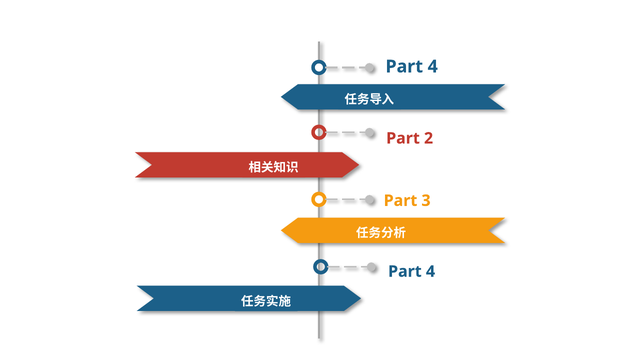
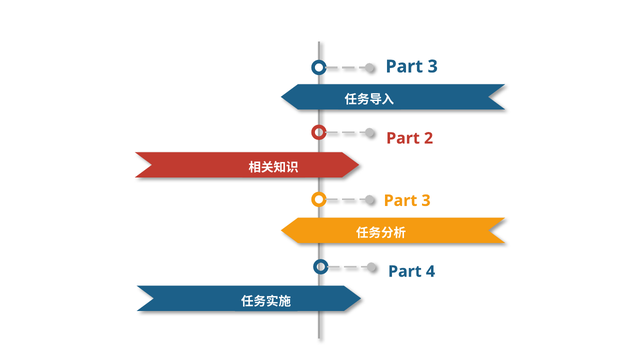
4 at (433, 67): 4 -> 3
